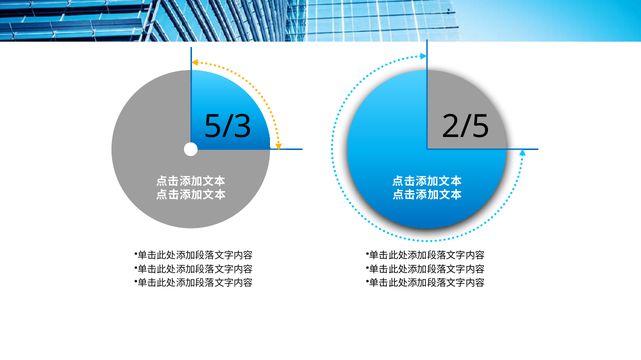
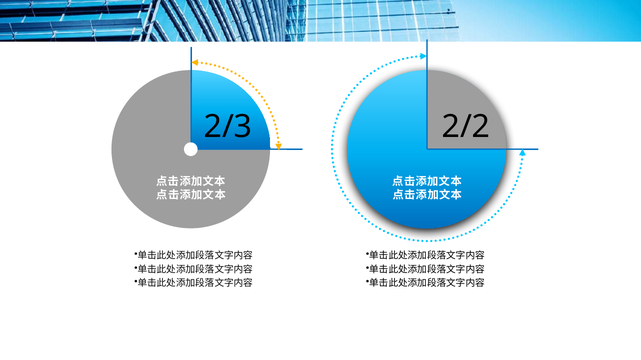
5/3: 5/3 -> 2/3
2/5: 2/5 -> 2/2
